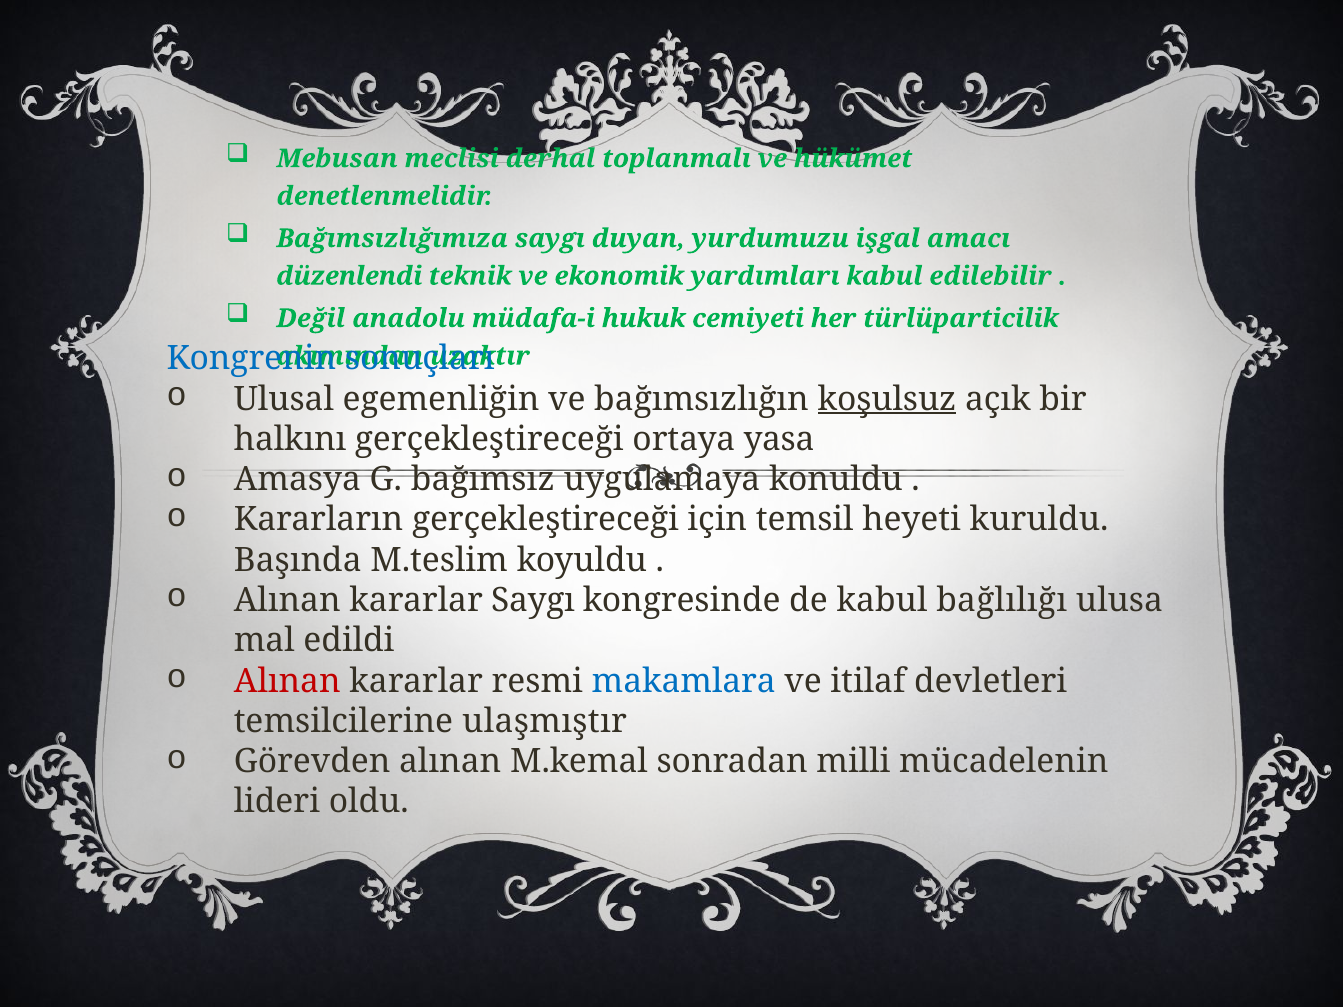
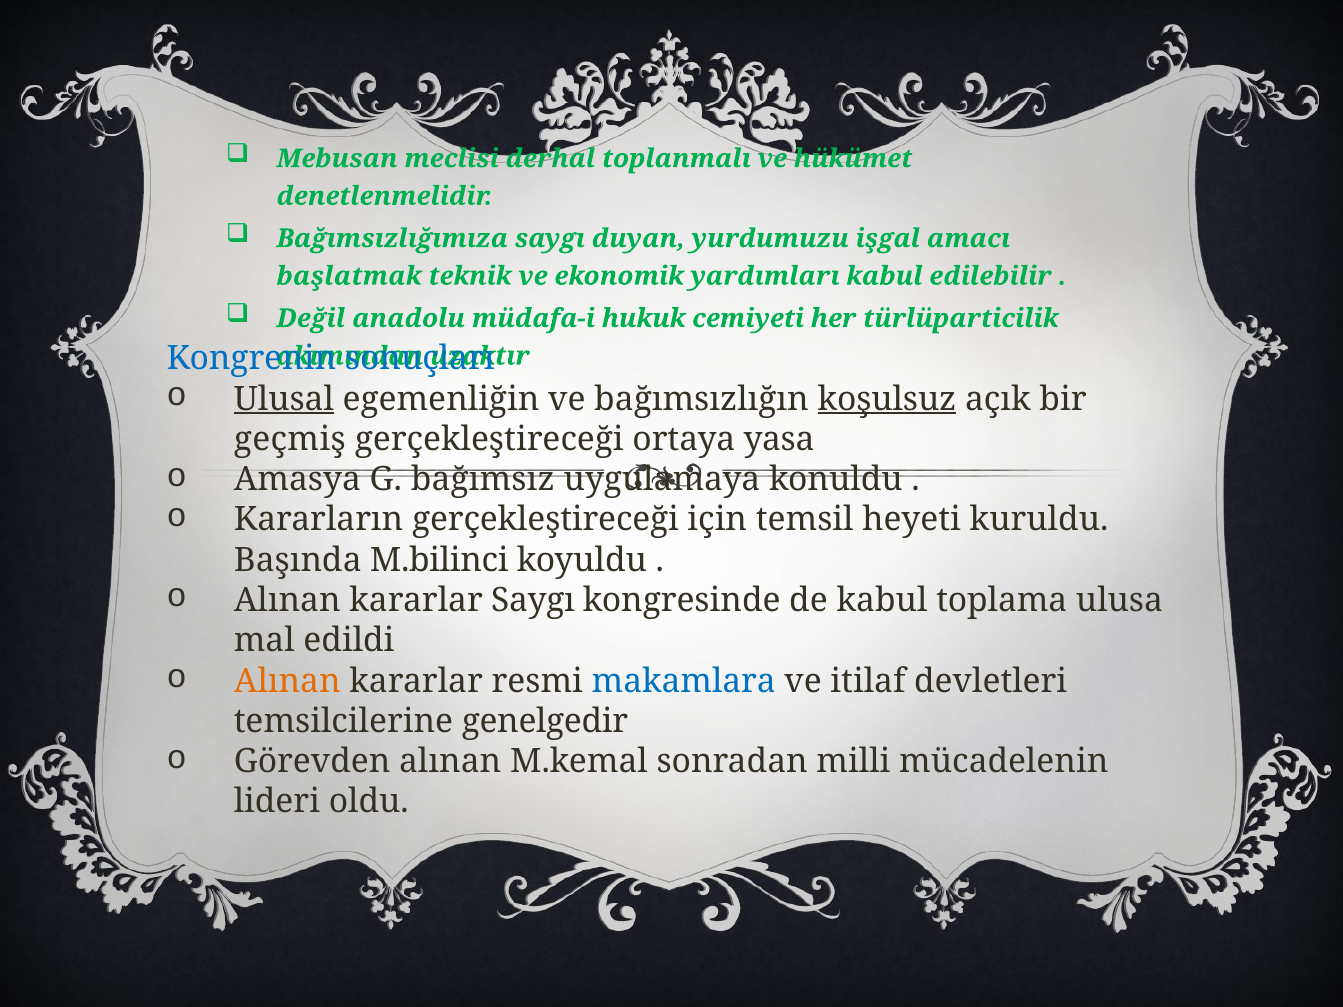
düzenlendi: düzenlendi -> başlatmak
Ulusal underline: none -> present
halkını: halkını -> geçmiş
M.teslim: M.teslim -> M.bilinci
bağlılığı: bağlılığı -> toplama
Alınan at (287, 681) colour: red -> orange
ulaşmıştır: ulaşmıştır -> genelgedir
